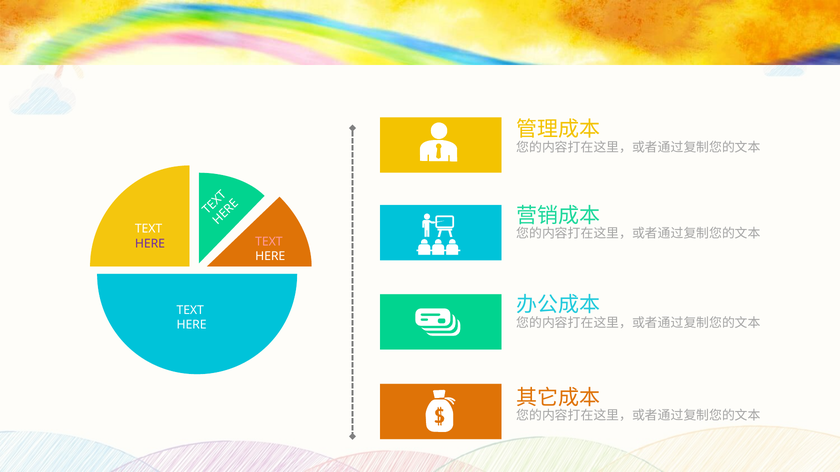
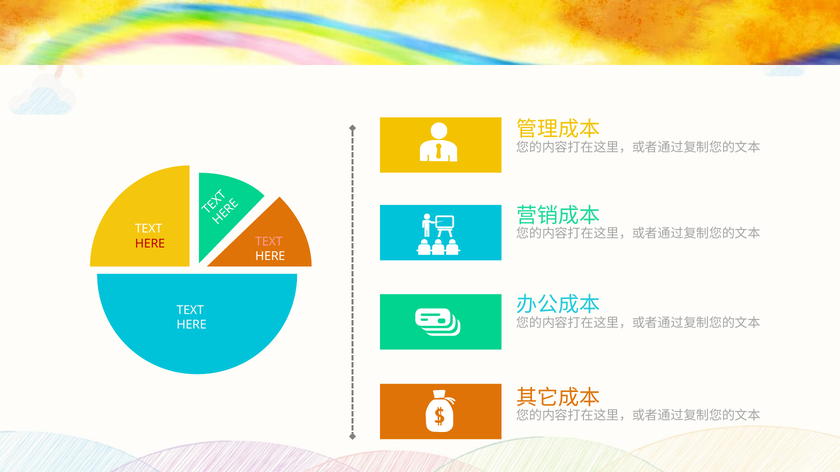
HERE at (150, 244) colour: purple -> red
